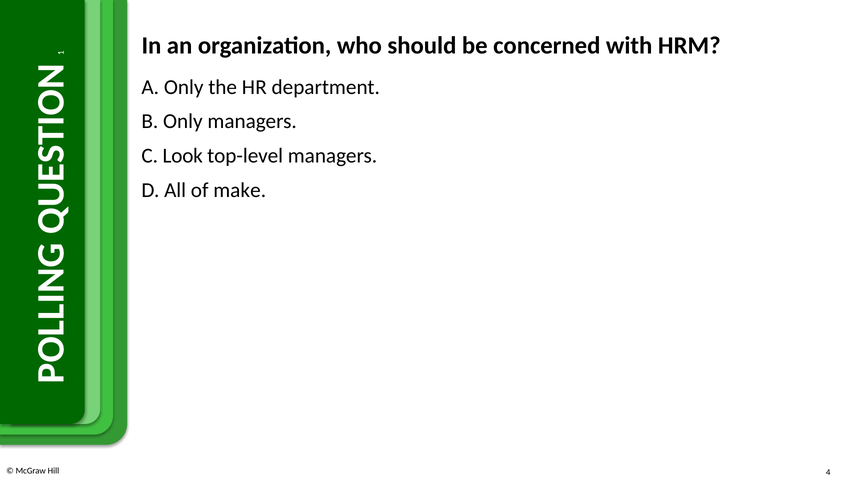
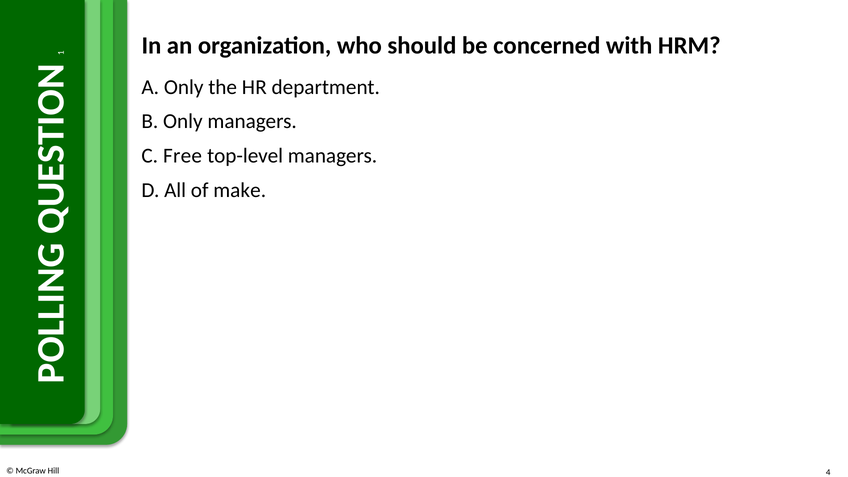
Look: Look -> Free
